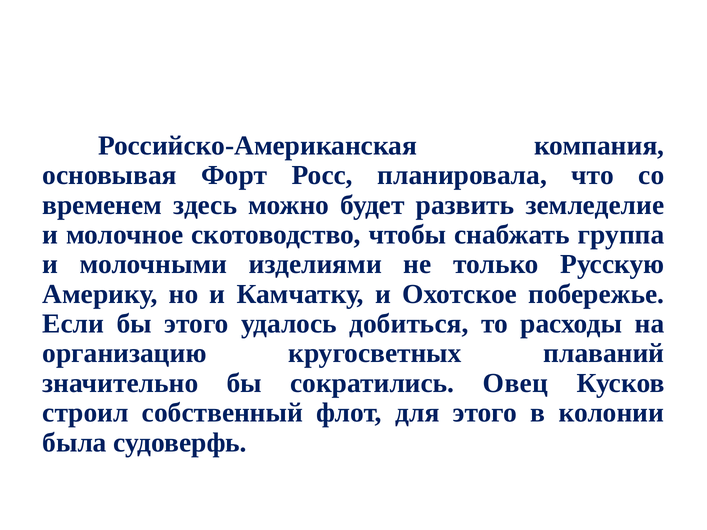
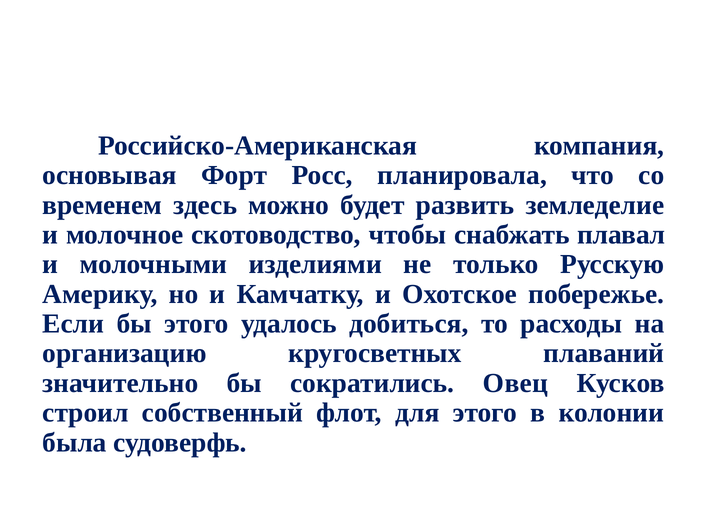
группа: группа -> плавал
